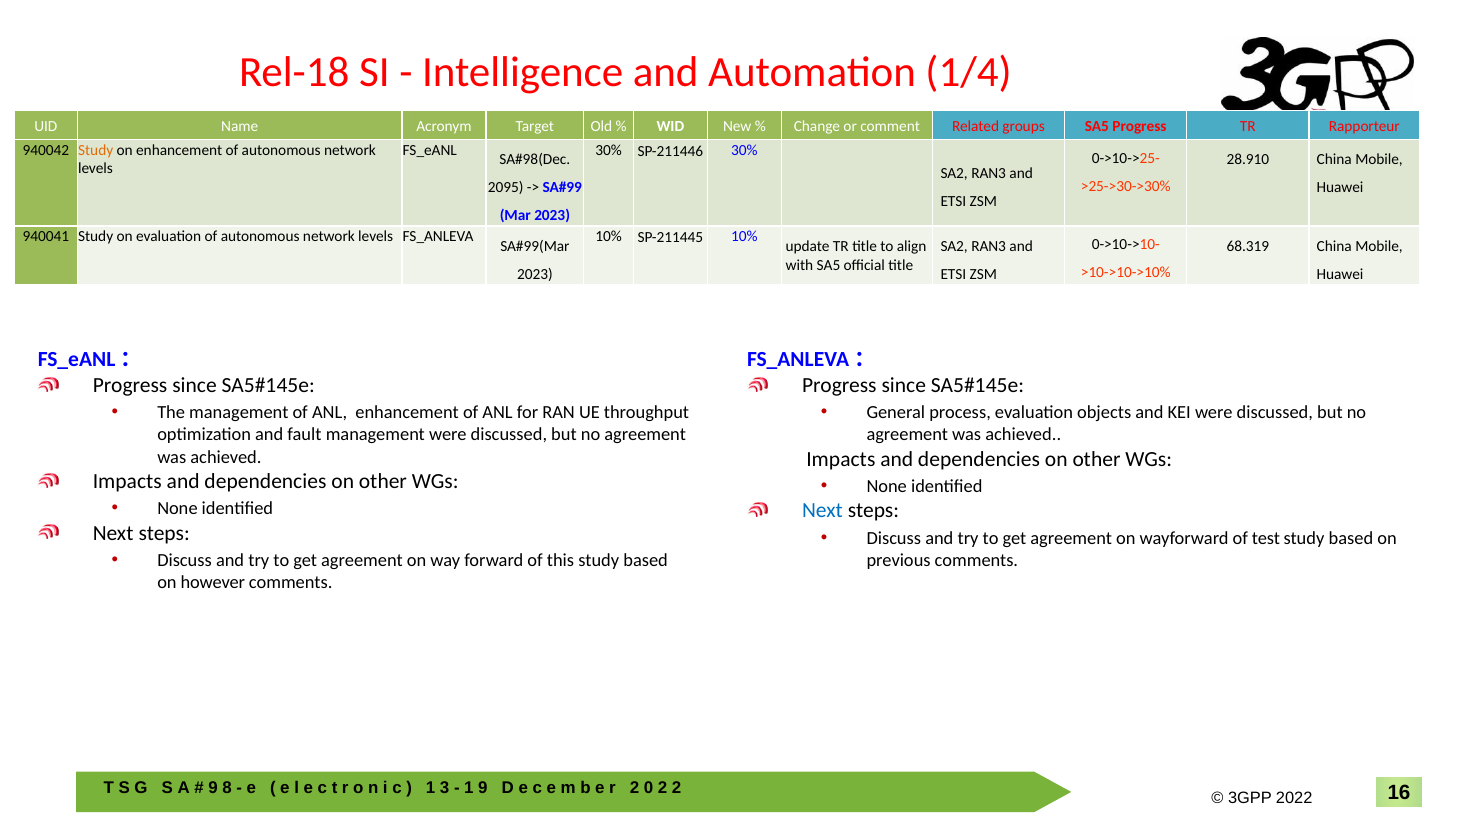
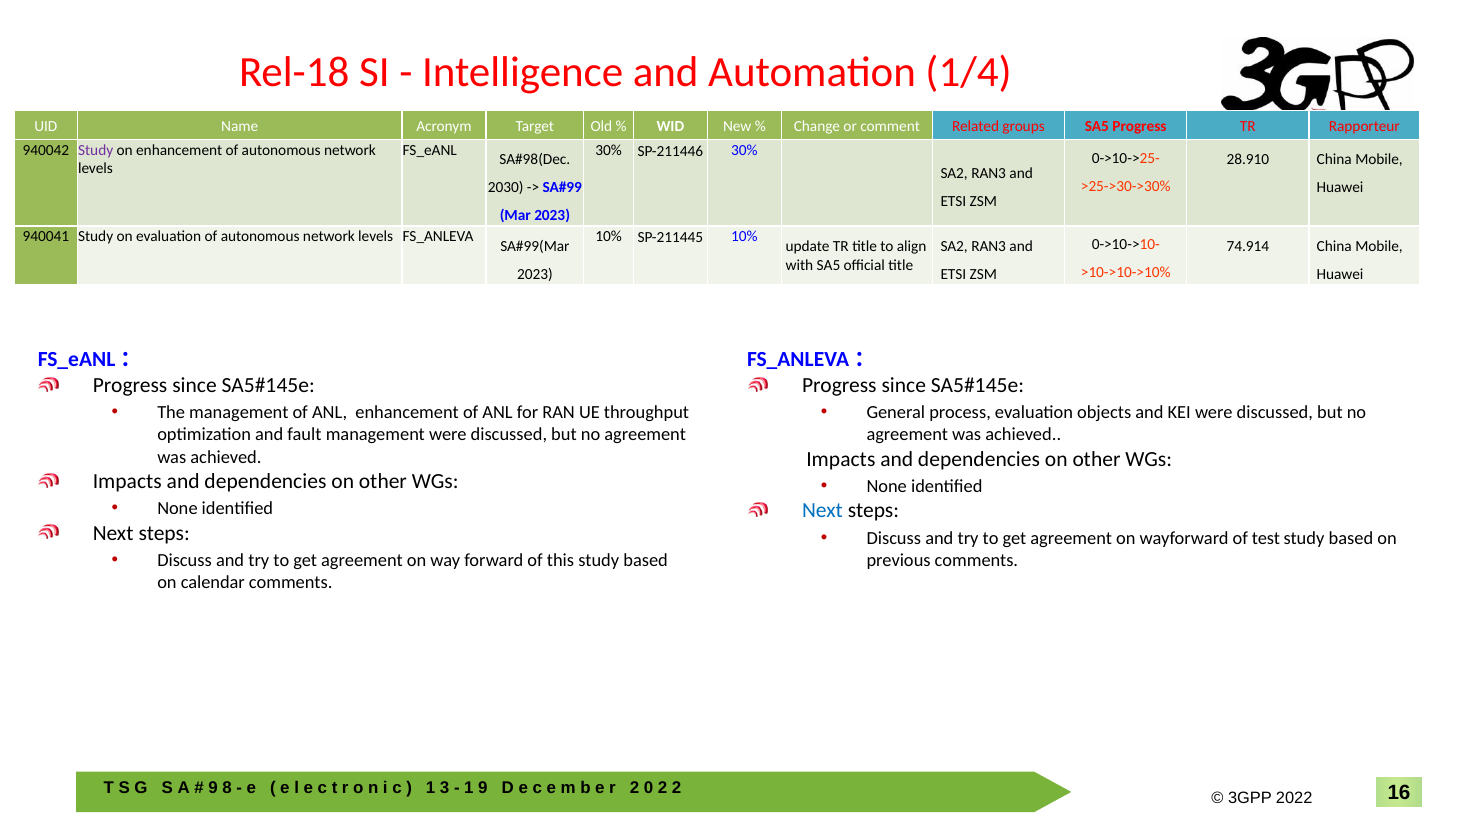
Study at (96, 150) colour: orange -> purple
2095: 2095 -> 2030
68.319: 68.319 -> 74.914
however: however -> calendar
